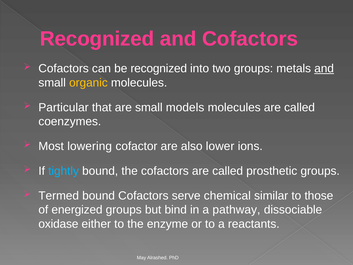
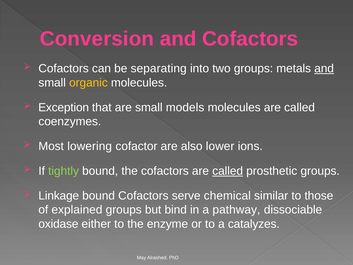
Recognized at (97, 39): Recognized -> Conversion
be recognized: recognized -> separating
Particular: Particular -> Exception
tightly colour: light blue -> light green
called at (228, 171) underline: none -> present
Termed: Termed -> Linkage
energized: energized -> explained
reactants: reactants -> catalyzes
